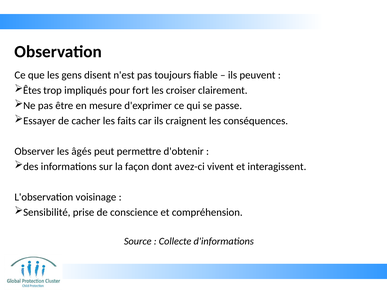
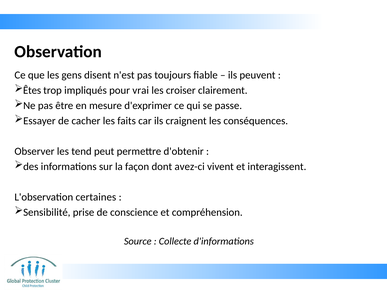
fort: fort -> vrai
âgés: âgés -> tend
voisinage: voisinage -> certaines
